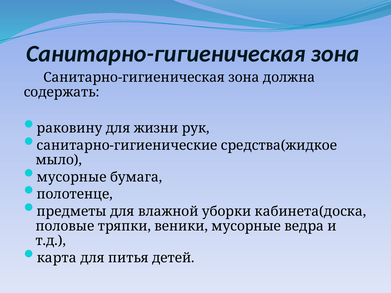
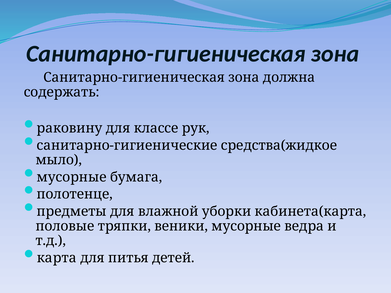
жизни: жизни -> классе
кабинета(доска: кабинета(доска -> кабинета(карта
